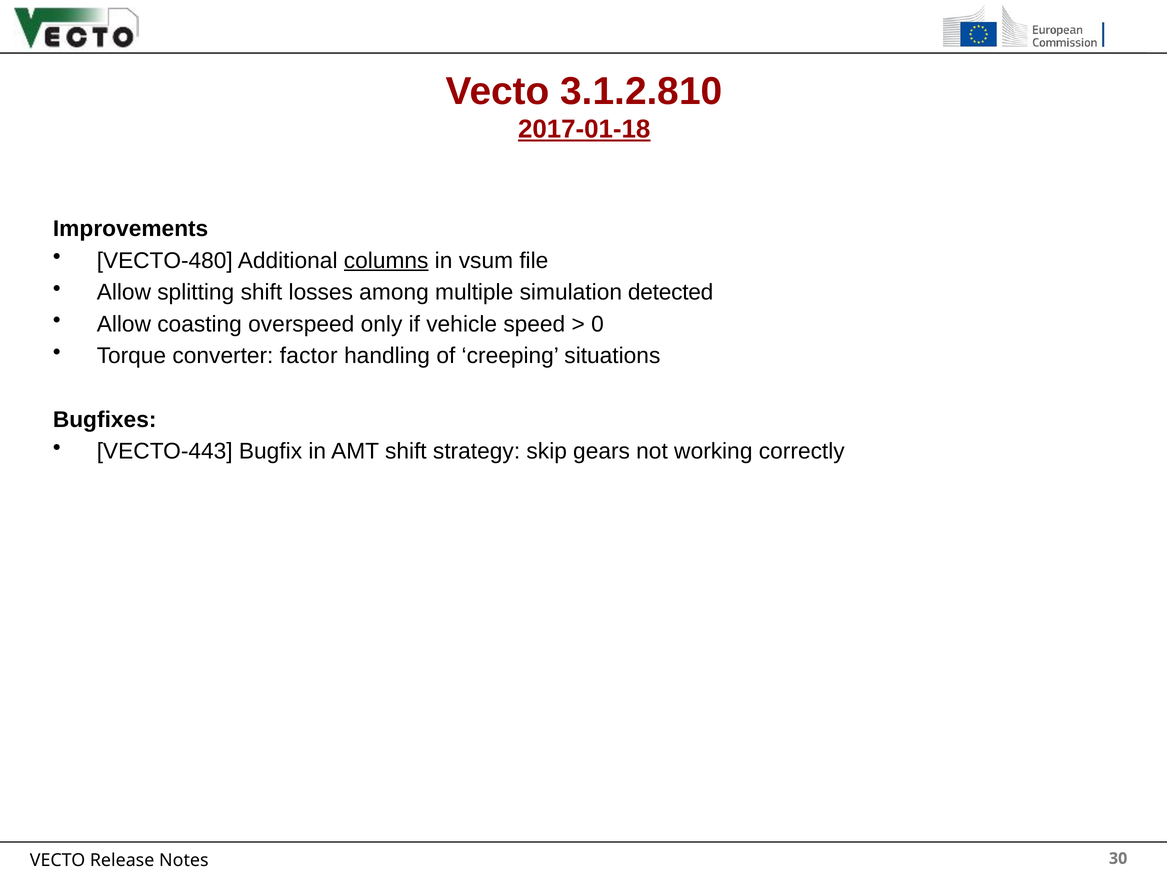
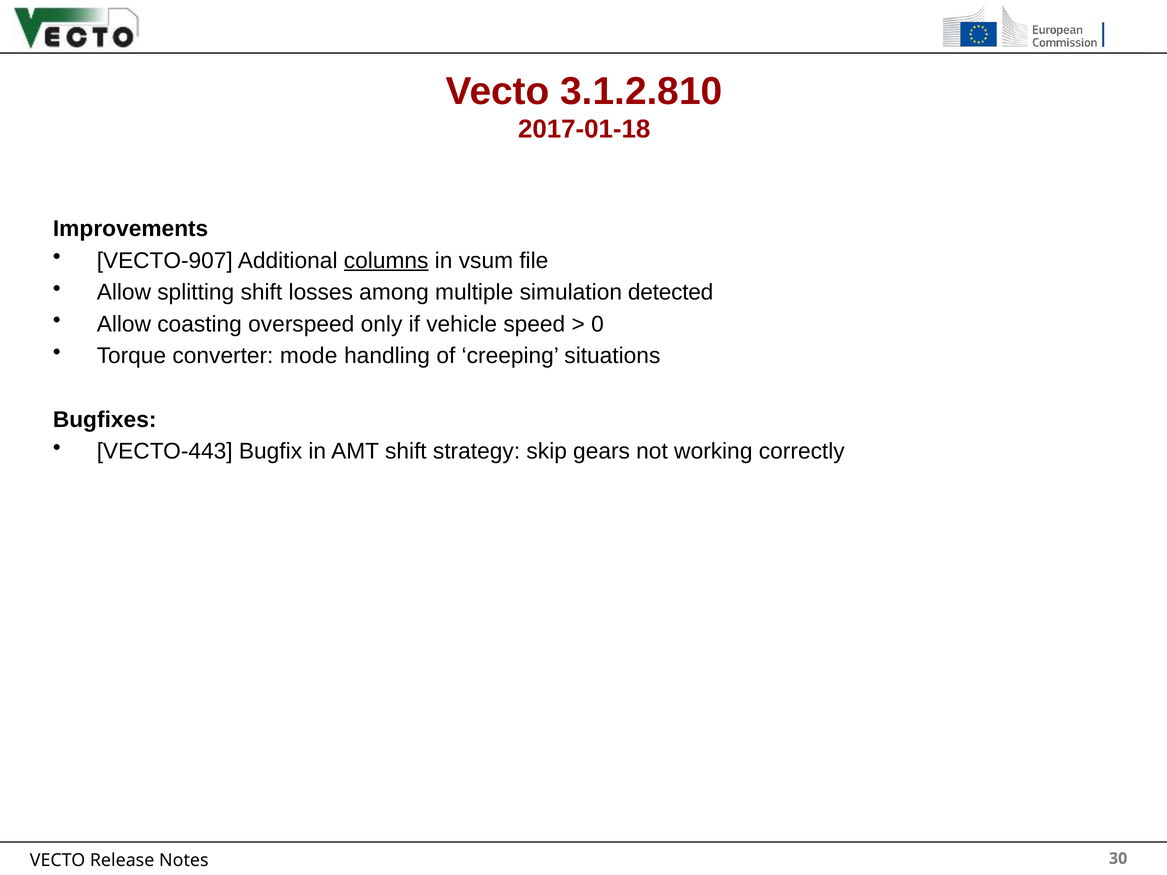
2017-01-18 underline: present -> none
VECTO-480: VECTO-480 -> VECTO-907
factor: factor -> mode
